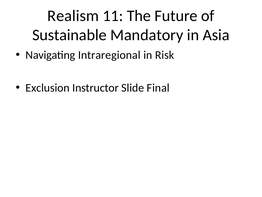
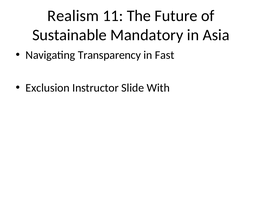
Intraregional: Intraregional -> Transparency
Risk: Risk -> Fast
Final: Final -> With
